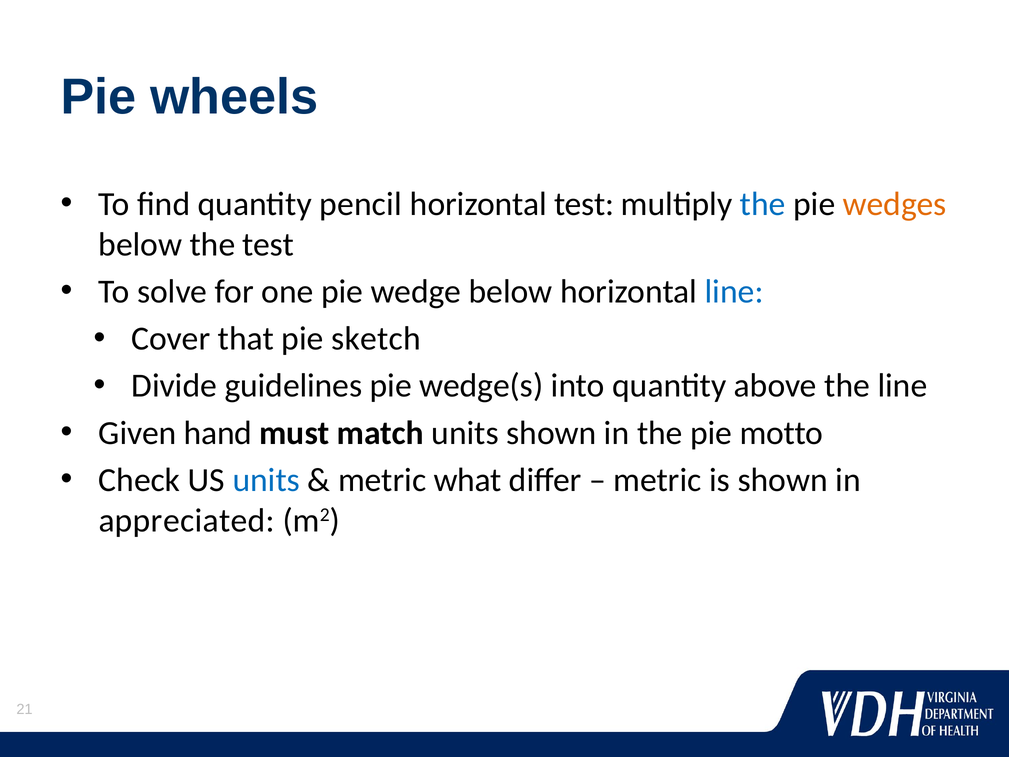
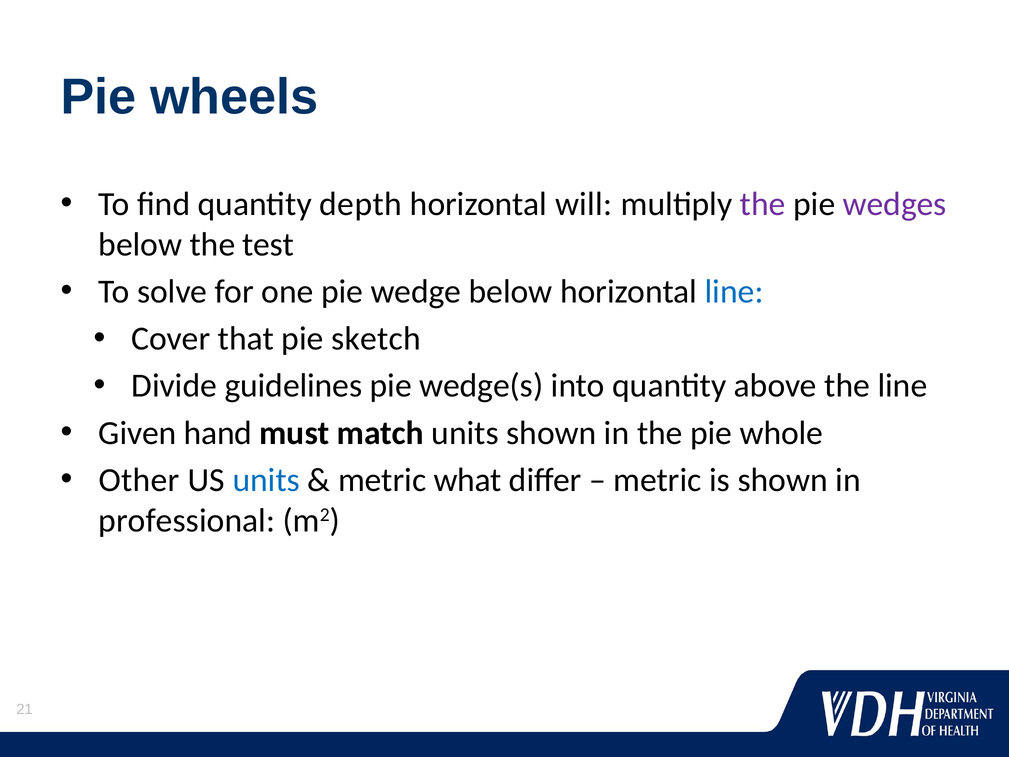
pencil: pencil -> depth
horizontal test: test -> will
the at (763, 204) colour: blue -> purple
wedges colour: orange -> purple
motto: motto -> whole
Check: Check -> Other
appreciated: appreciated -> professional
